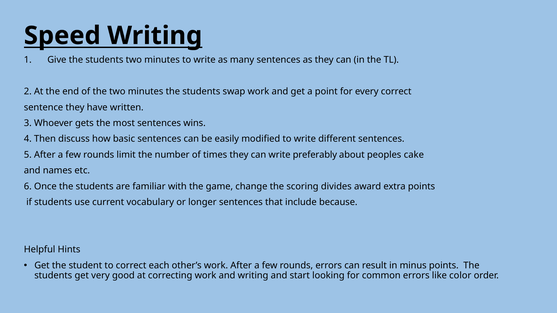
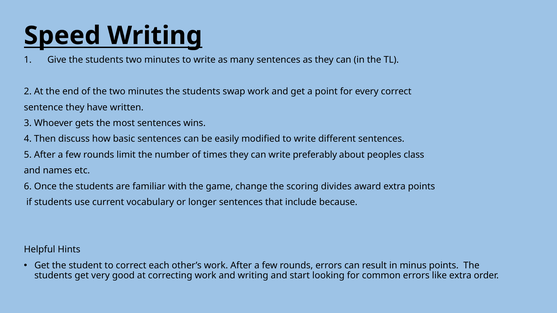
cake: cake -> class
like color: color -> extra
